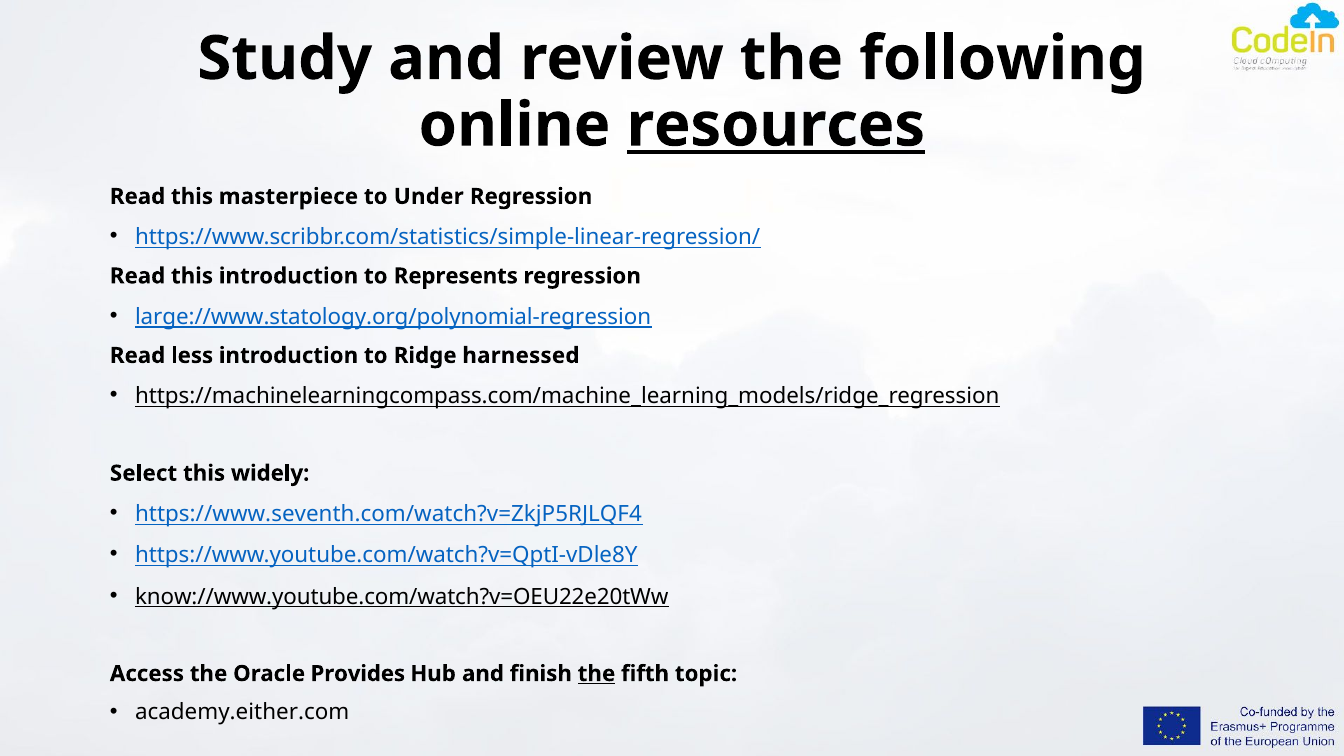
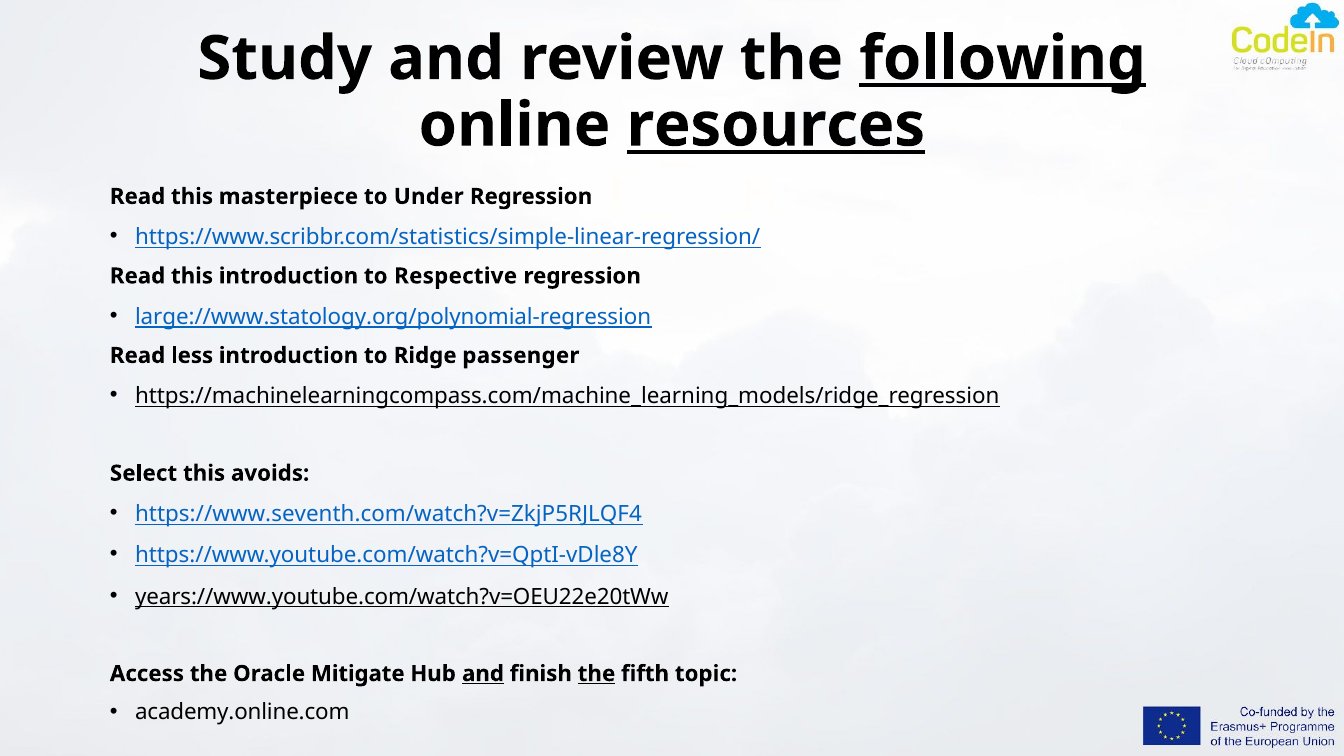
following underline: none -> present
Represents: Represents -> Respective
harnessed: harnessed -> passenger
widely: widely -> avoids
know://www.youtube.com/watch?v=OEU22e20tWw: know://www.youtube.com/watch?v=OEU22e20tWw -> years://www.youtube.com/watch?v=OEU22e20tWw
Provides: Provides -> Mitigate
and at (483, 674) underline: none -> present
academy.either.com: academy.either.com -> academy.online.com
